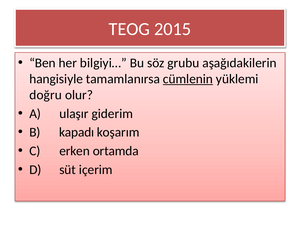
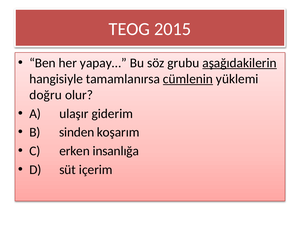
bilgiyi…: bilgiyi… -> yapay…
aşağıdakilerin underline: none -> present
kapadı: kapadı -> sinden
ortamda: ortamda -> insanlığa
